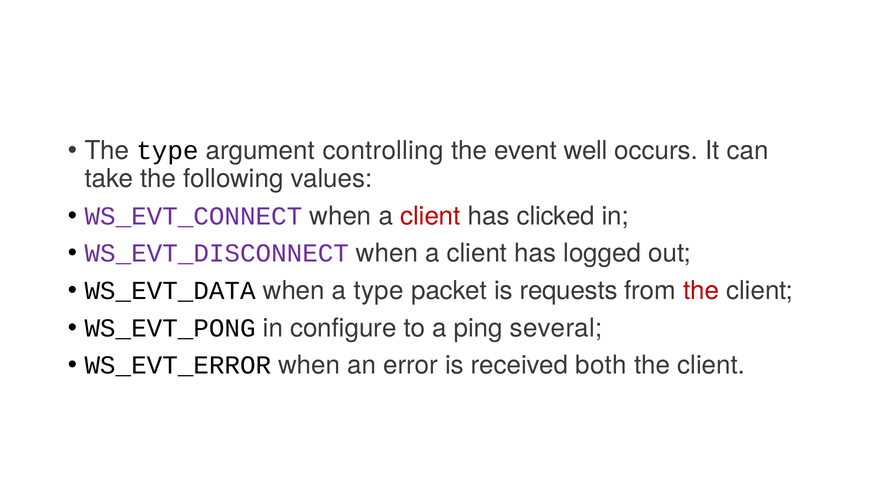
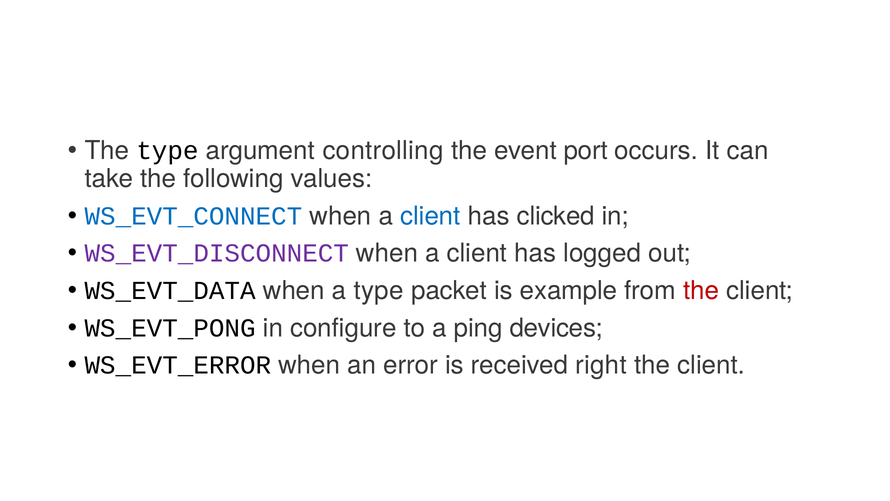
well: well -> port
WS_EVT_CONNECT colour: purple -> blue
client at (430, 216) colour: red -> blue
requests: requests -> example
several: several -> devices
both: both -> right
